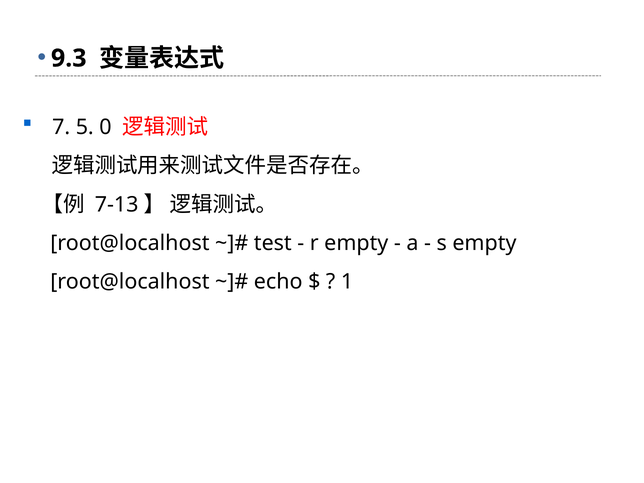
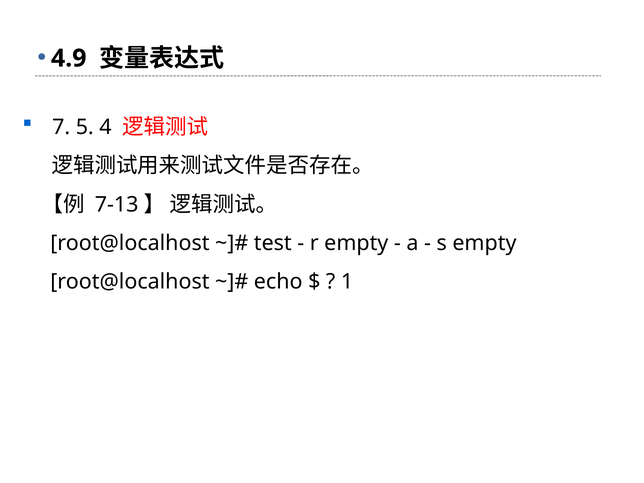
9.3: 9.3 -> 4.9
0: 0 -> 4
